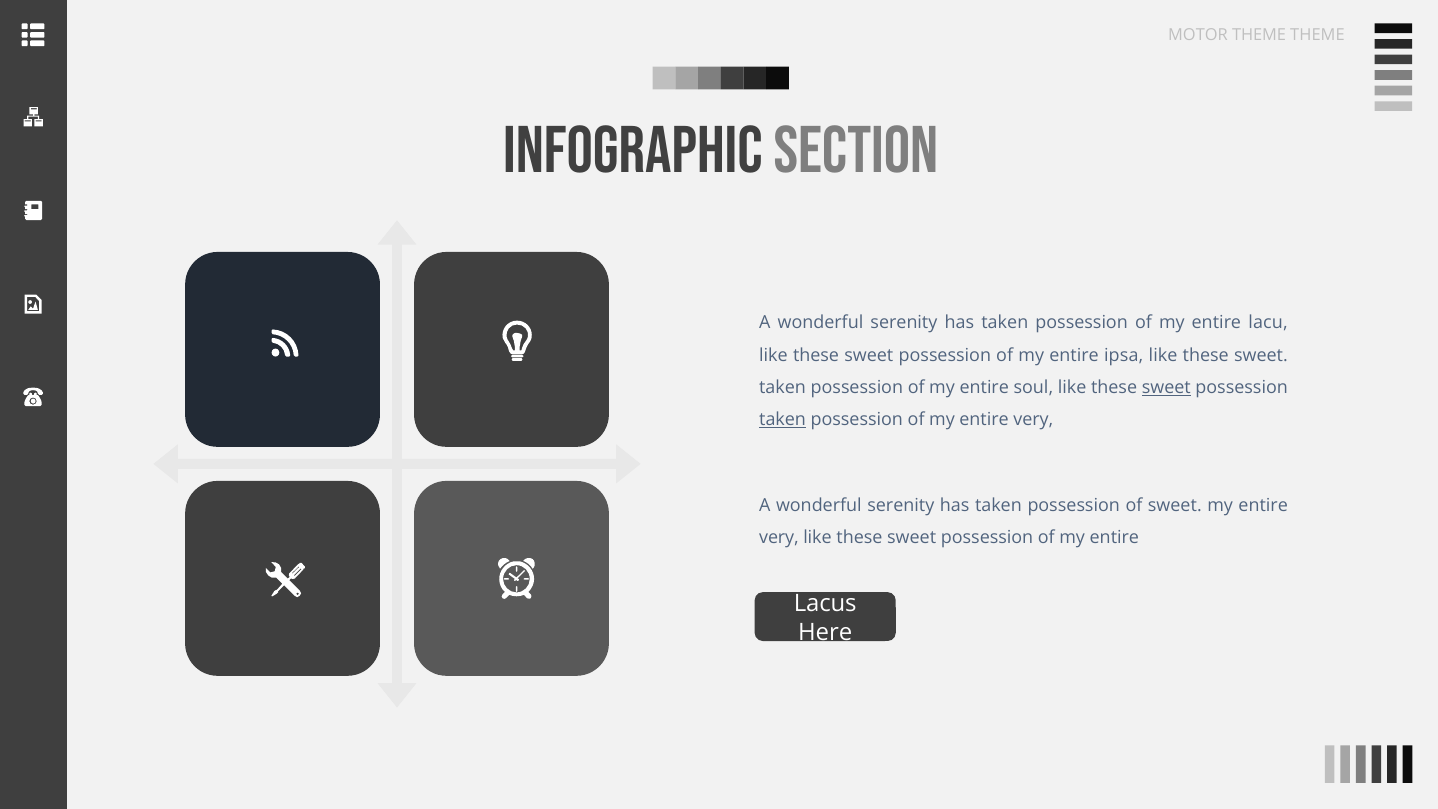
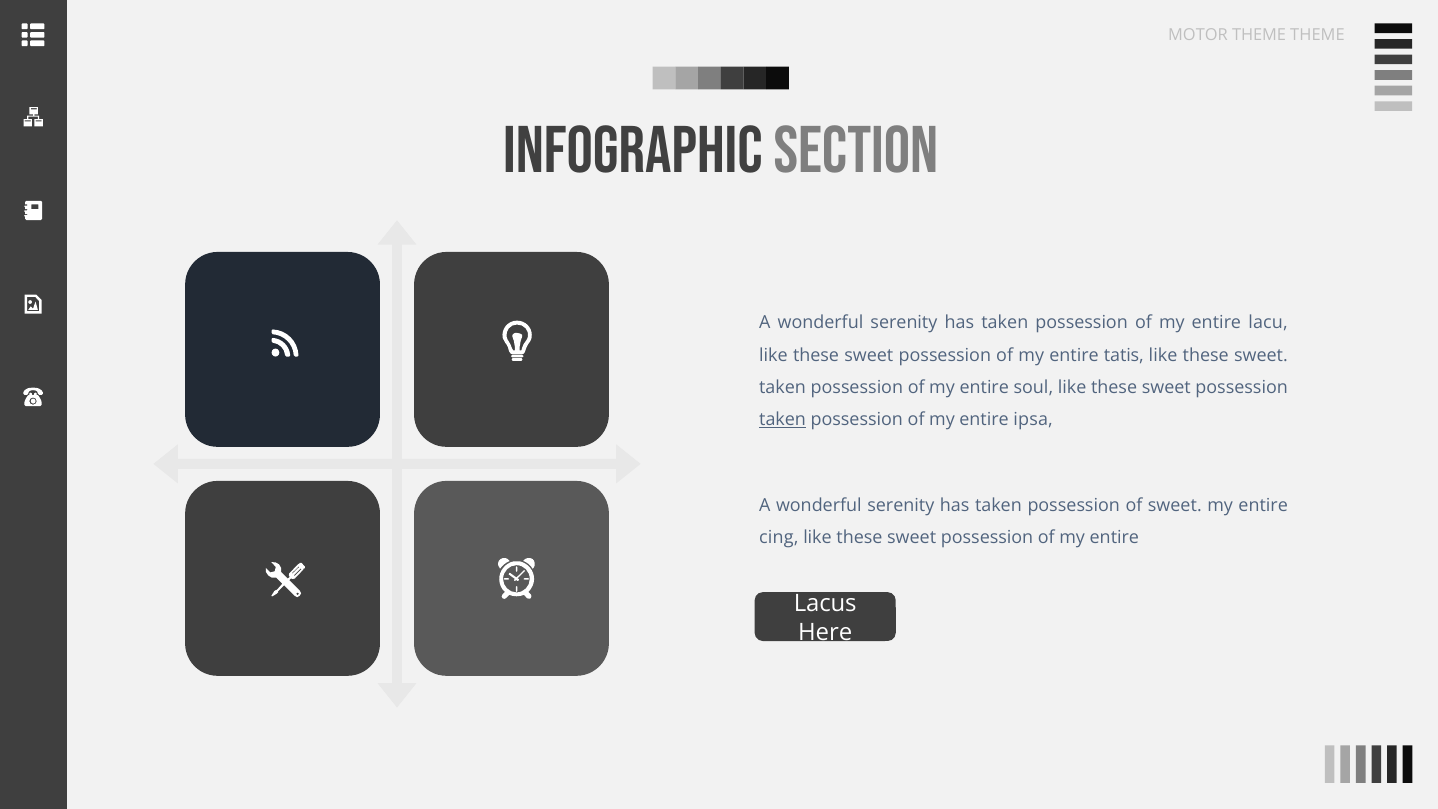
ipsa: ipsa -> tatis
sweet at (1166, 387) underline: present -> none
of my entire very: very -> ipsa
very at (779, 538): very -> cing
